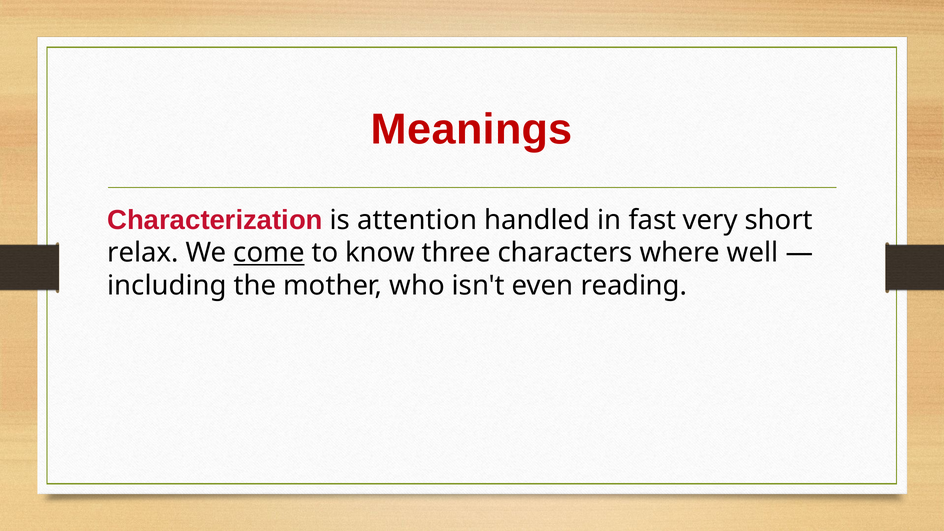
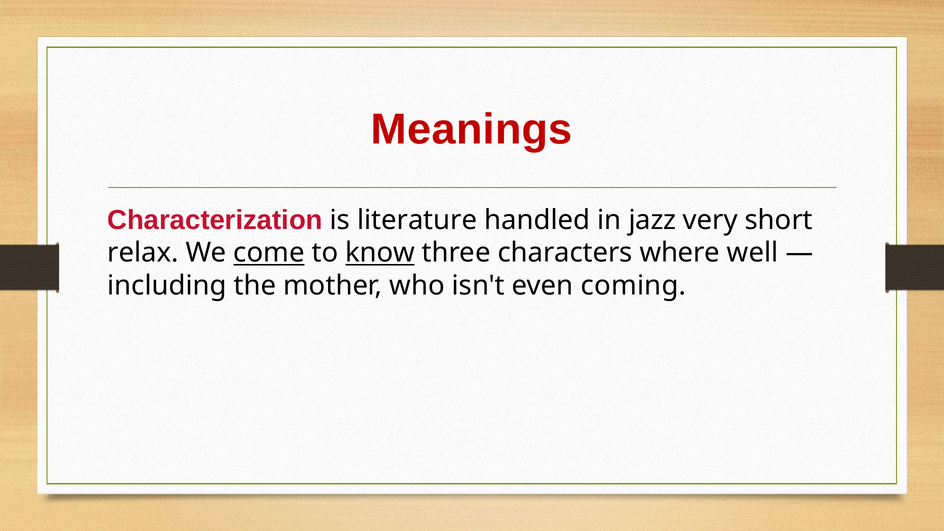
attention: attention -> literature
fast: fast -> jazz
know underline: none -> present
reading: reading -> coming
